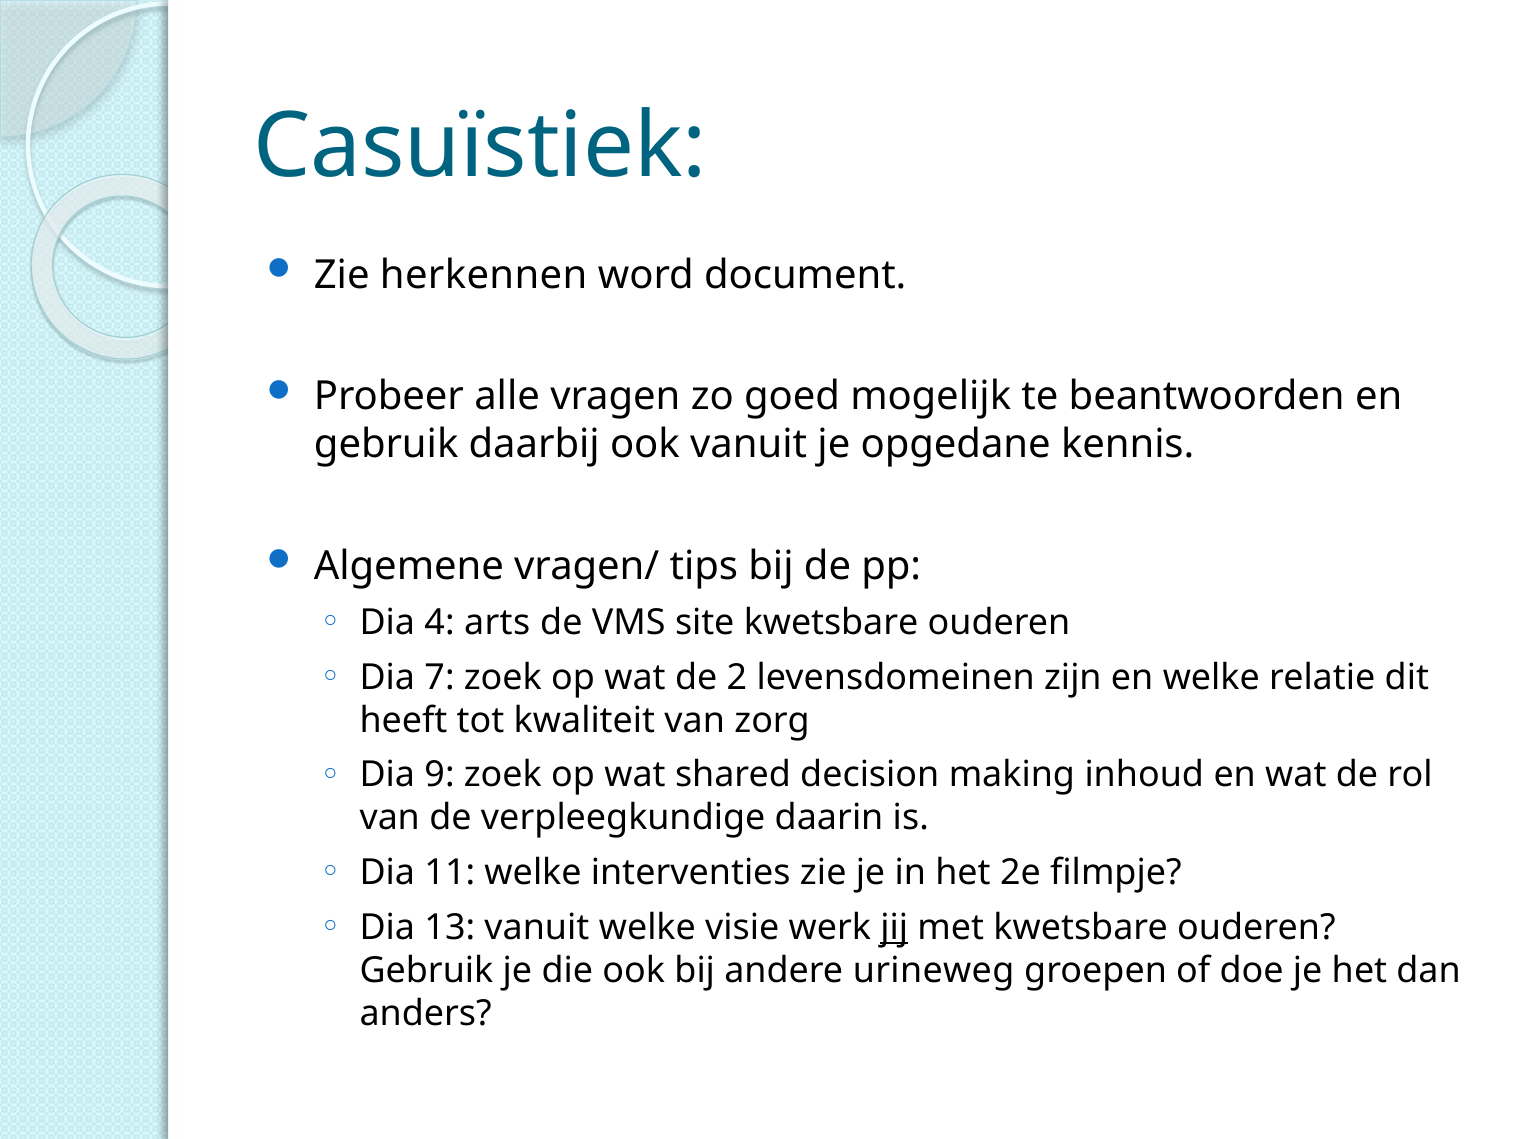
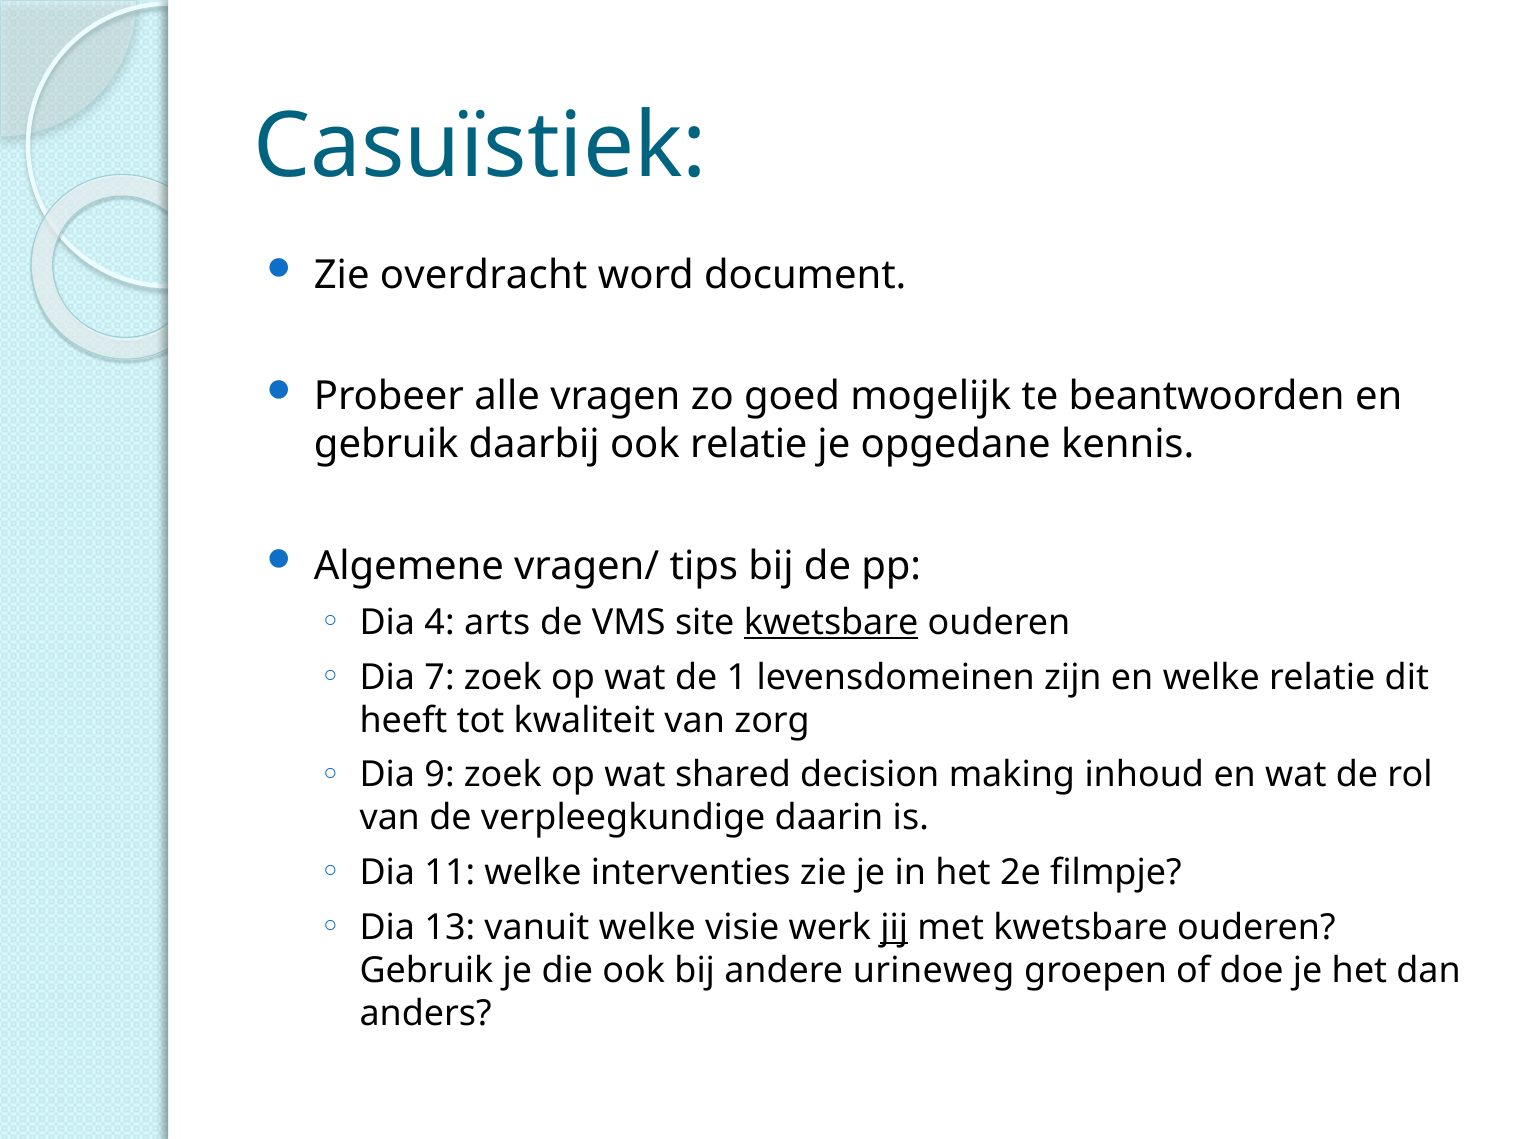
herkennen: herkennen -> overdracht
ook vanuit: vanuit -> relatie
kwetsbare at (831, 622) underline: none -> present
2: 2 -> 1
